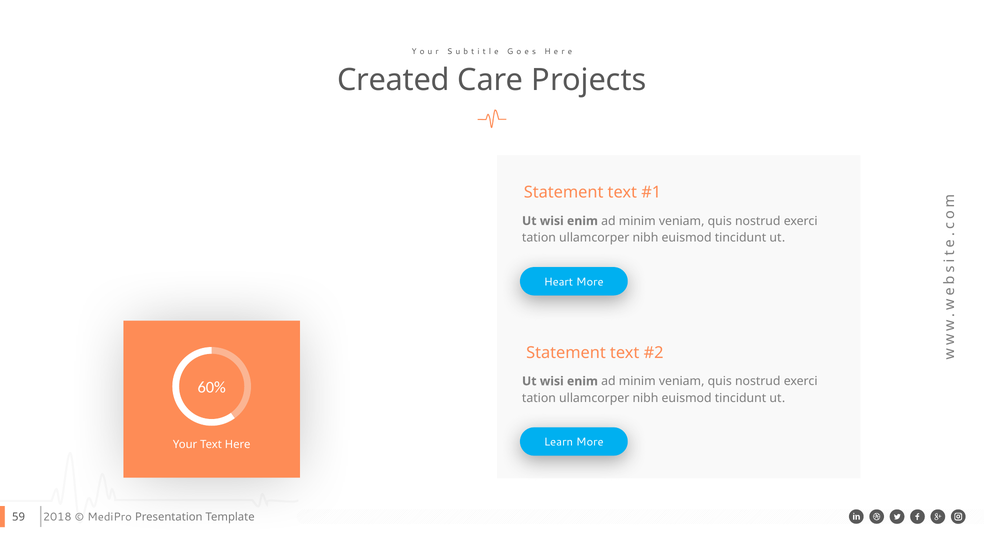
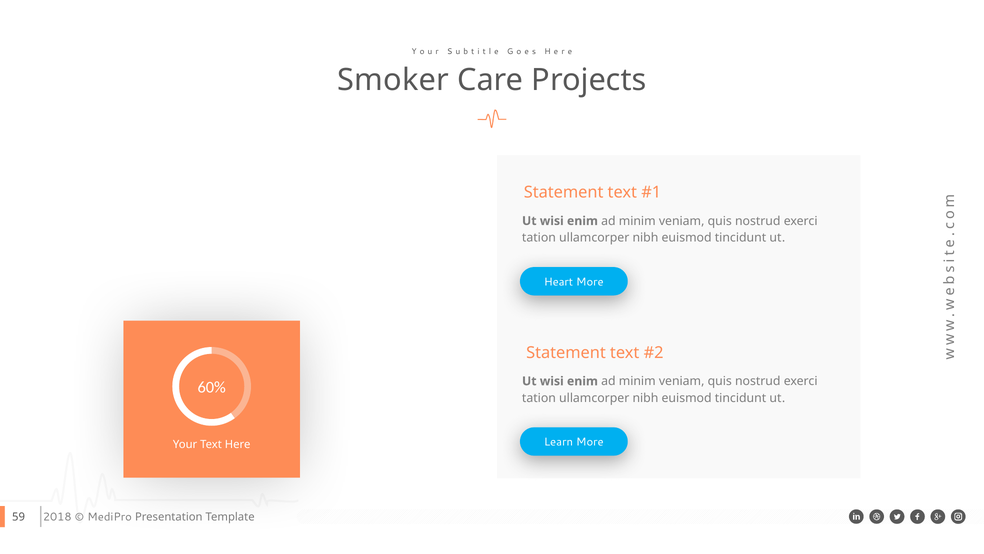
Created: Created -> Smoker
